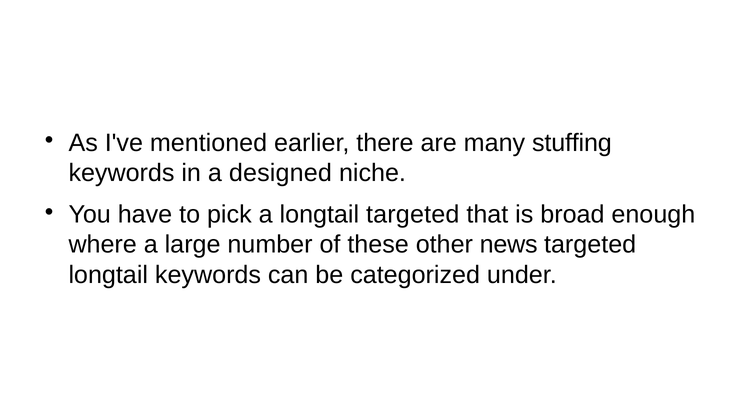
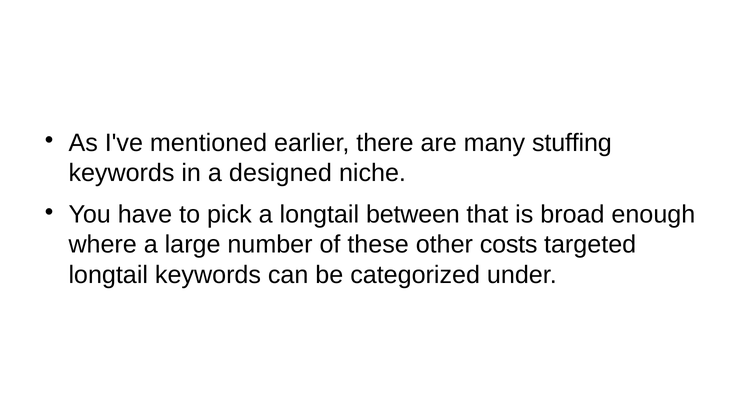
longtail targeted: targeted -> between
news: news -> costs
